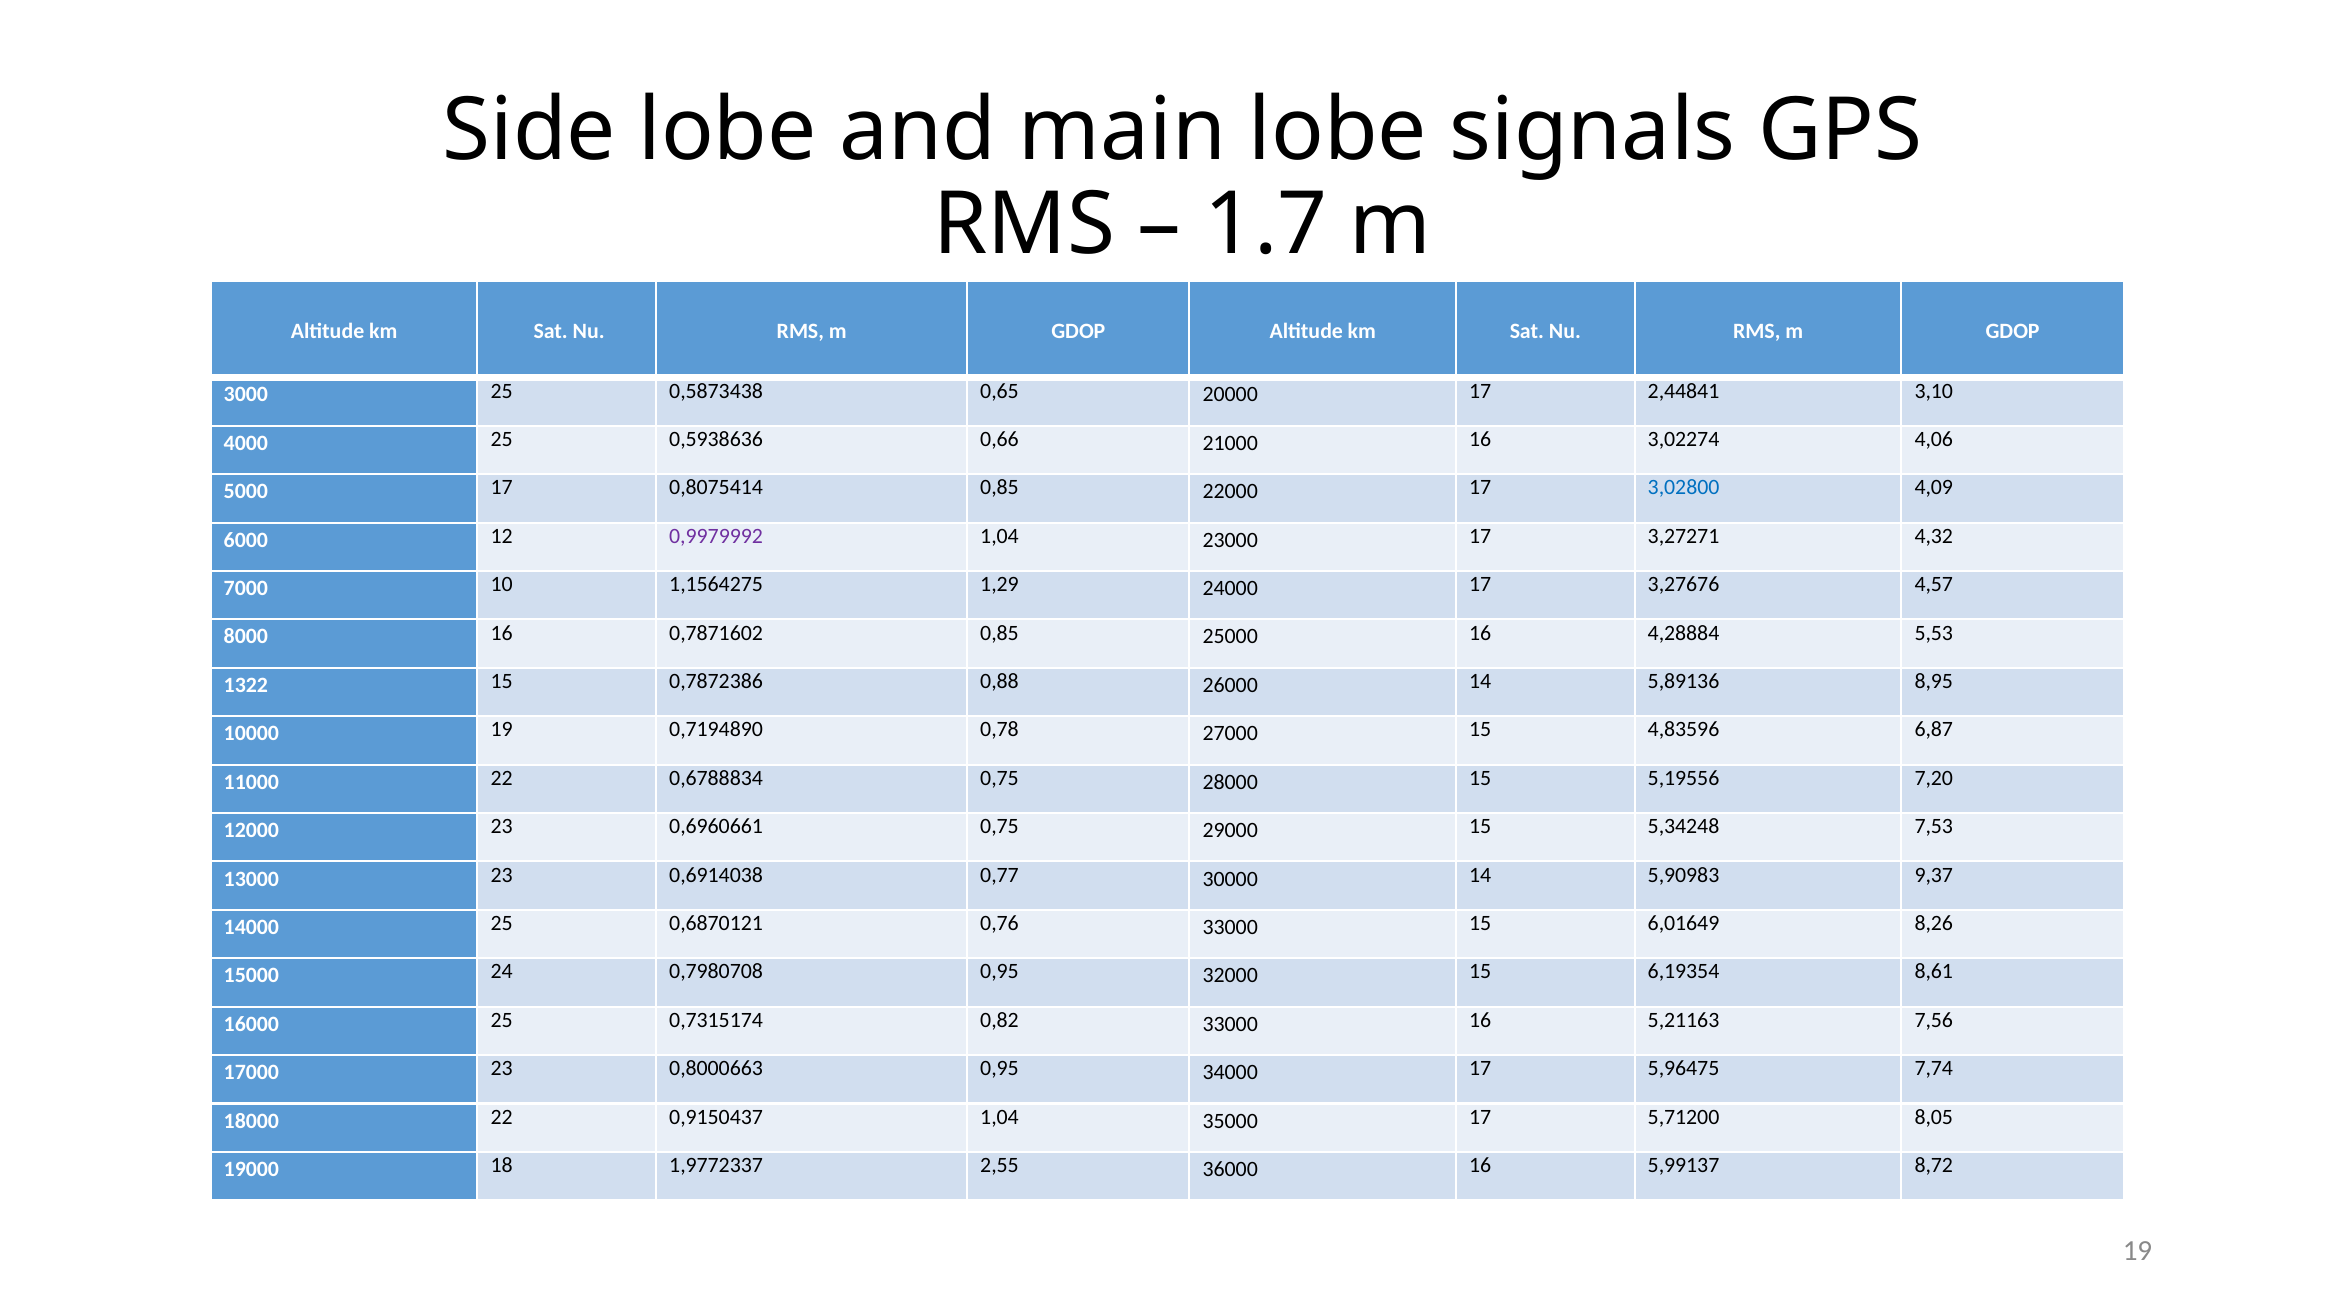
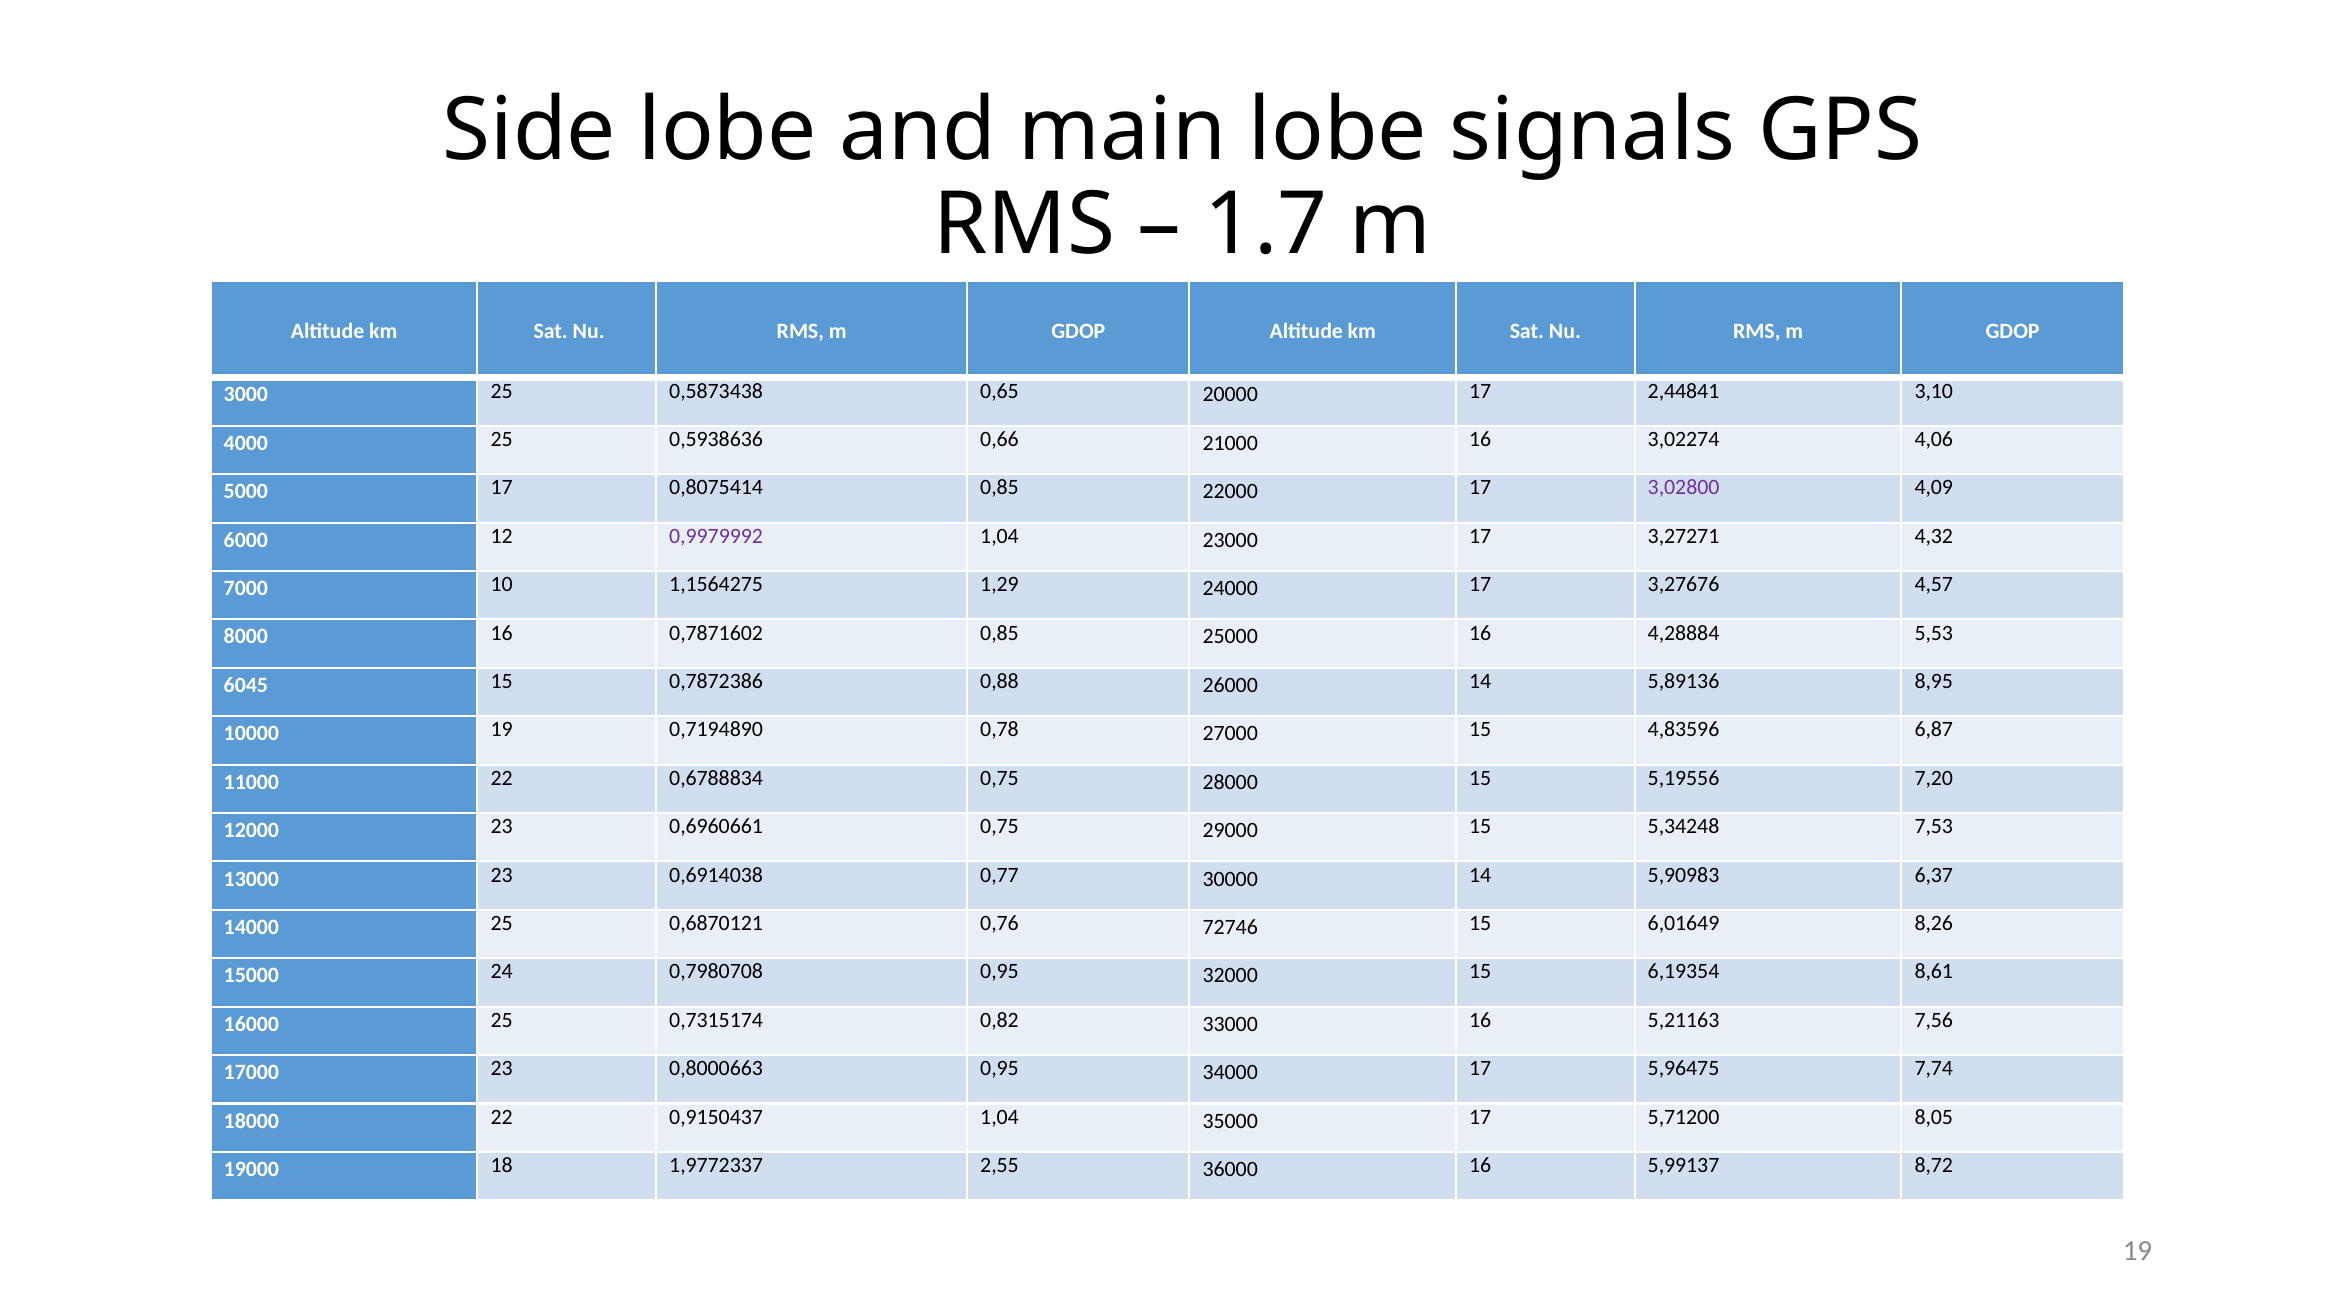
3,02800 colour: blue -> purple
1322: 1322 -> 6045
9,37: 9,37 -> 6,37
0,76 33000: 33000 -> 72746
